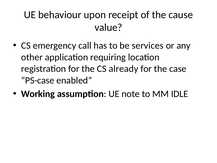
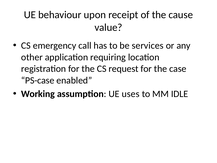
already: already -> request
note: note -> uses
